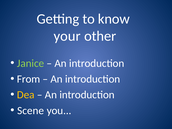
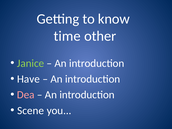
your: your -> time
From: From -> Have
Dea colour: yellow -> pink
